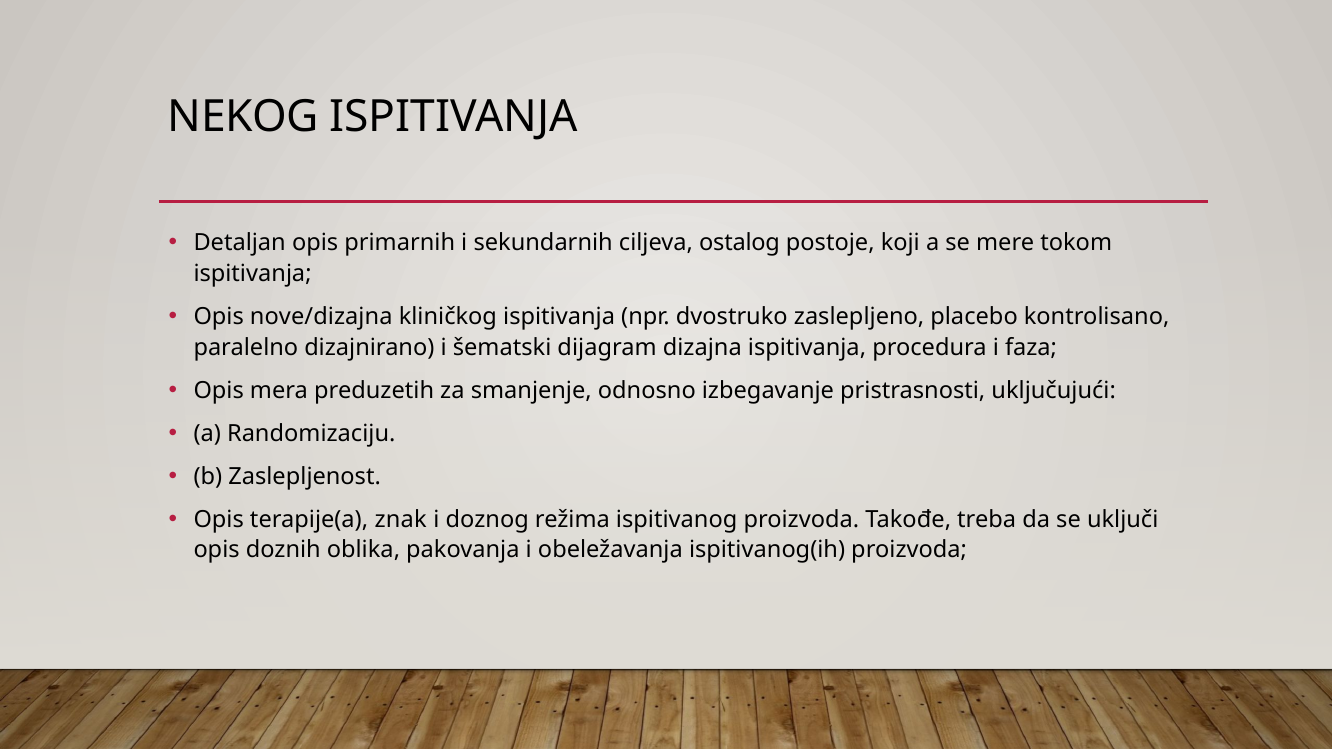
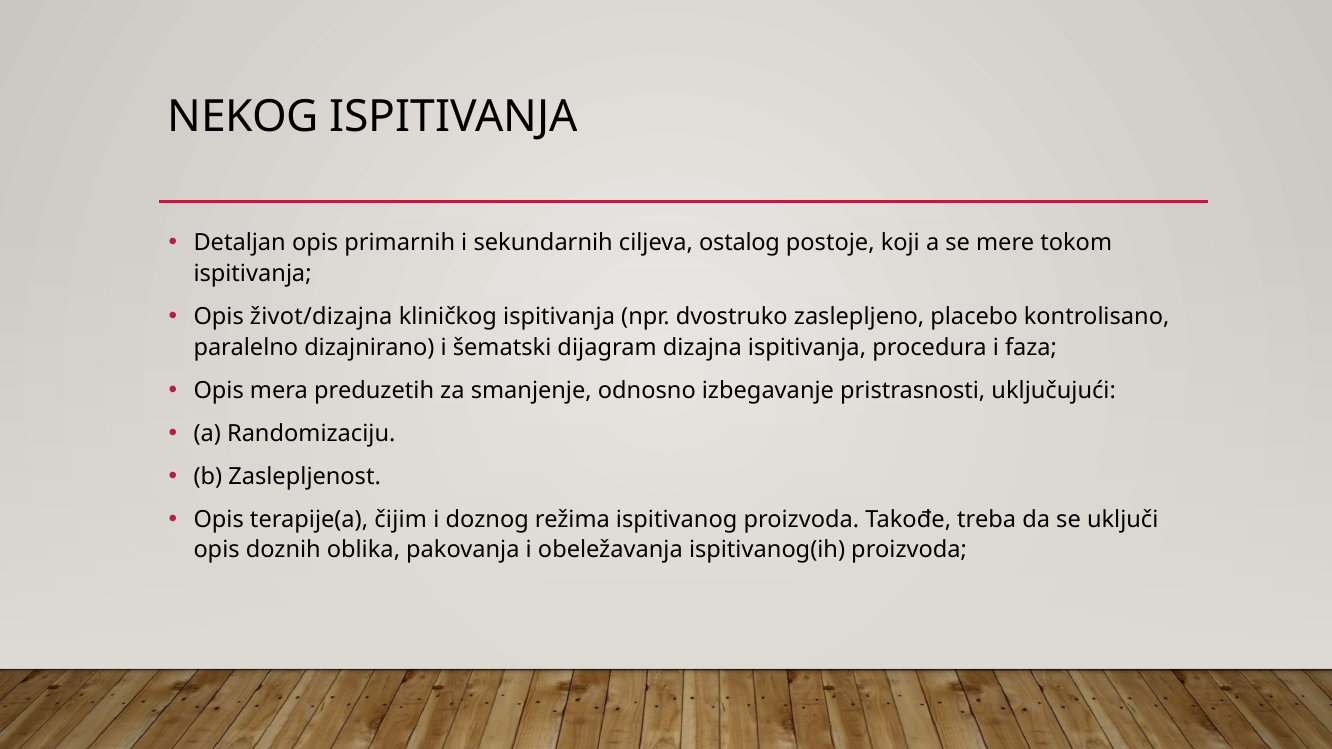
nove/dizajna: nove/dizajna -> život/dizajna
znak: znak -> čijim
